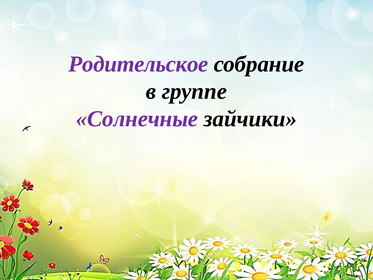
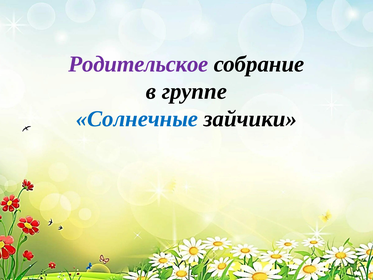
Солнечные colour: purple -> blue
